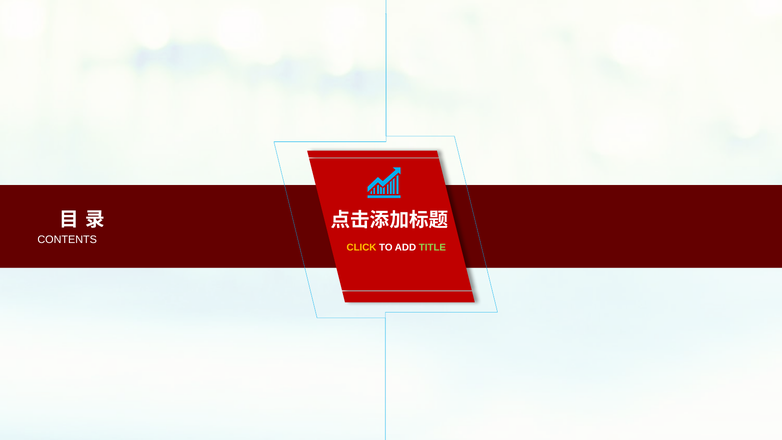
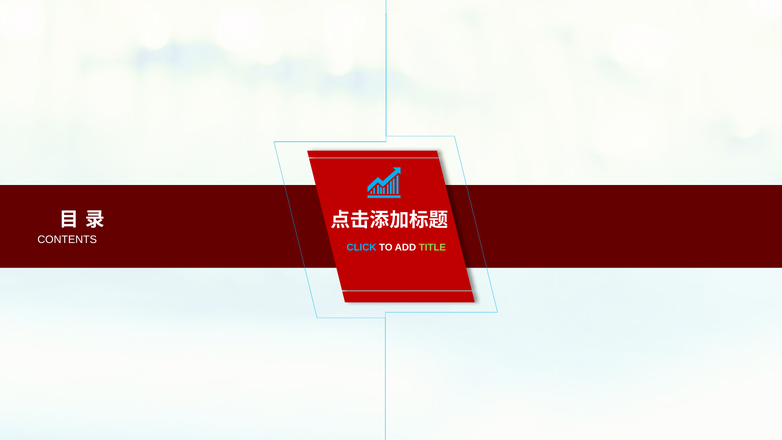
CLICK colour: yellow -> light blue
